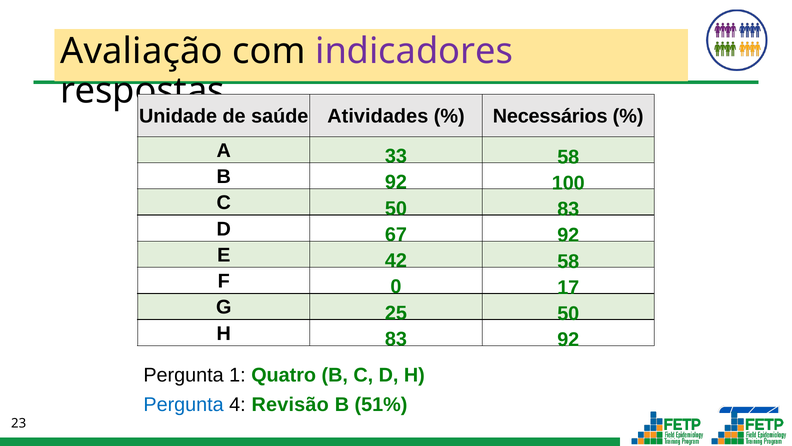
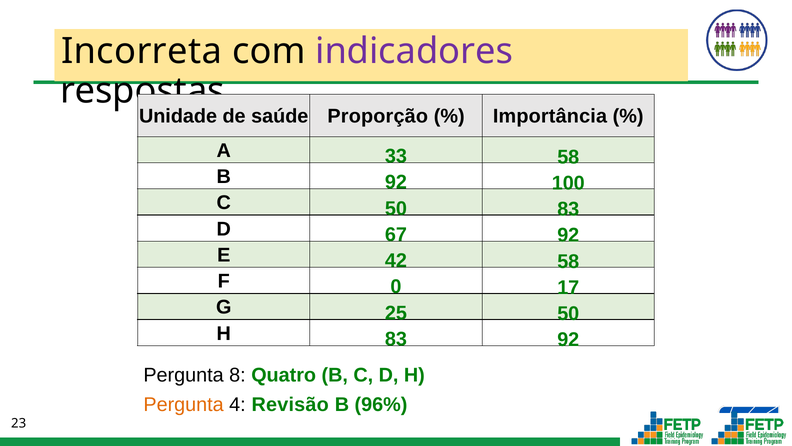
Avaliação: Avaliação -> Incorreta
Atividades: Atividades -> Proporção
Necessários: Necessários -> Importância
1: 1 -> 8
Pergunta at (184, 404) colour: blue -> orange
51%: 51% -> 96%
